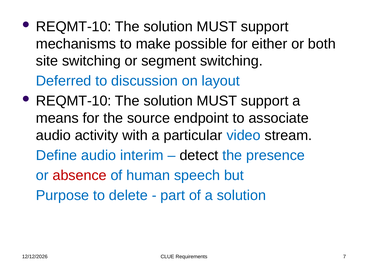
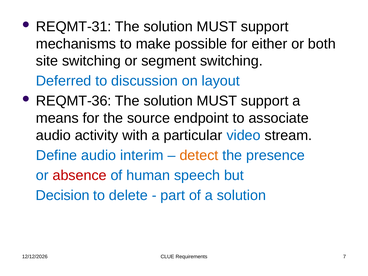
REQMT-10 at (74, 27): REQMT-10 -> REQMT-31
REQMT-10 at (74, 101): REQMT-10 -> REQMT-36
detect colour: black -> orange
Purpose: Purpose -> Decision
